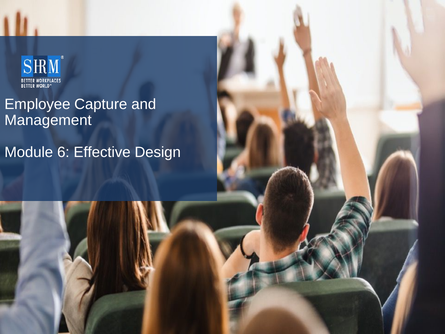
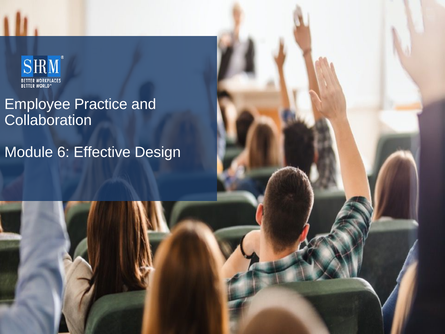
Capture: Capture -> Practice
Management: Management -> Collaboration
